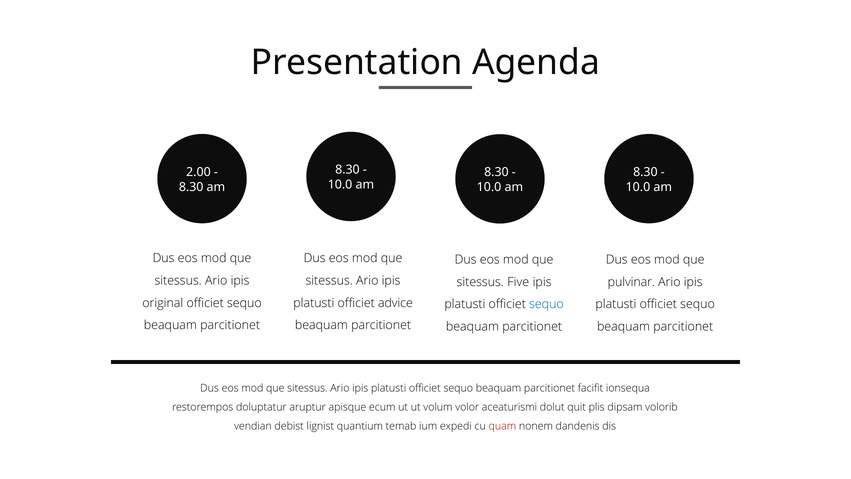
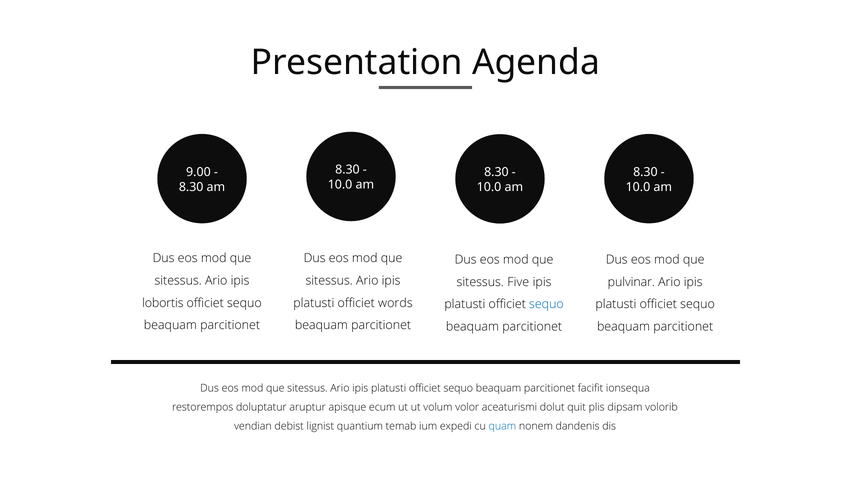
2.00: 2.00 -> 9.00
original: original -> lobortis
advice: advice -> words
quam colour: red -> blue
